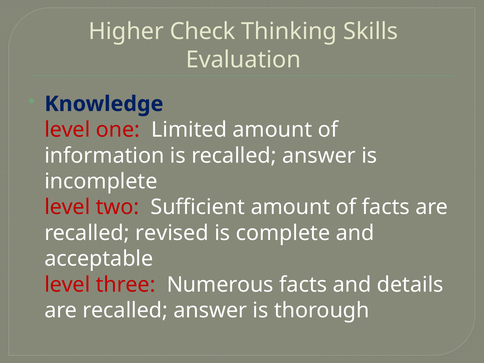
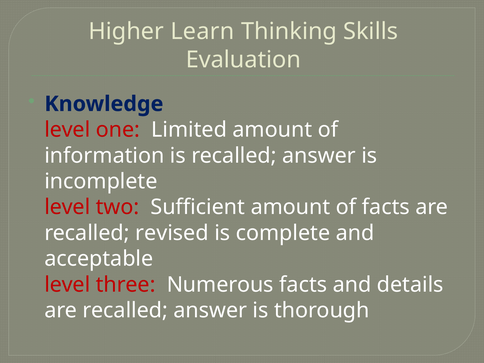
Check: Check -> Learn
